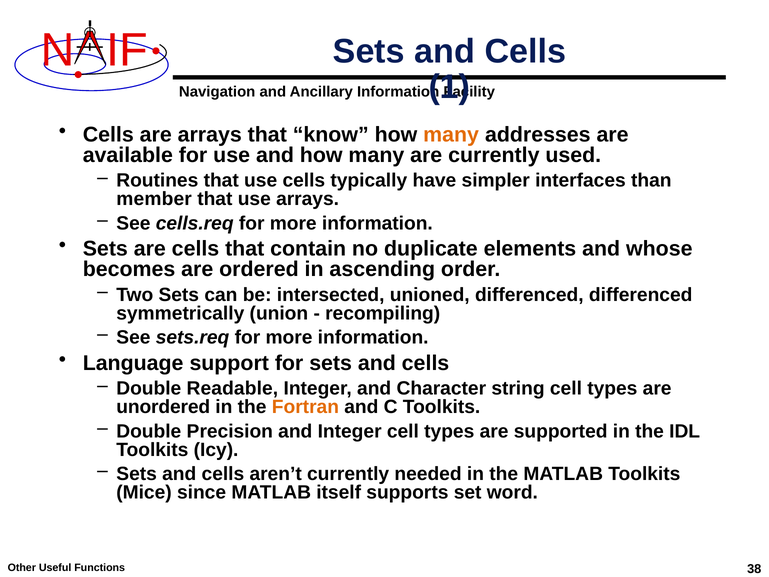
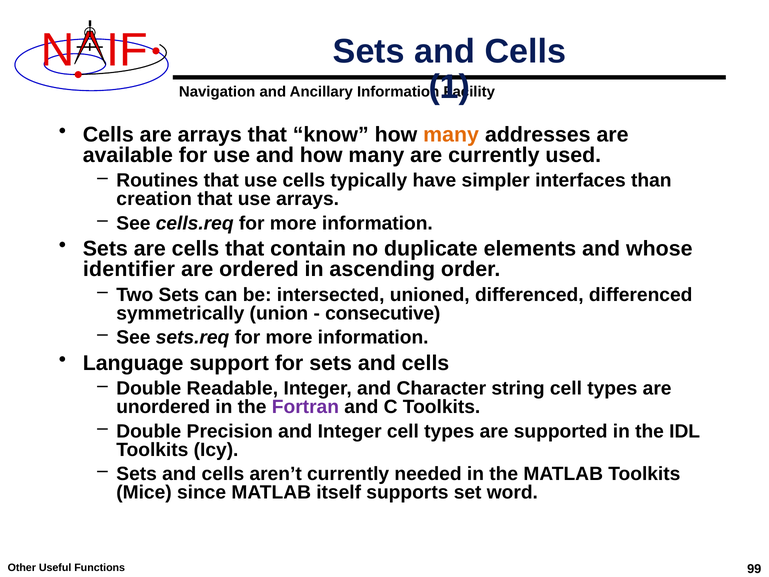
member: member -> creation
becomes: becomes -> identifier
recompiling: recompiling -> consecutive
Fortran colour: orange -> purple
38: 38 -> 99
